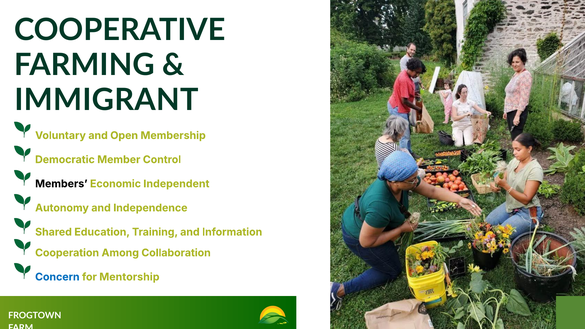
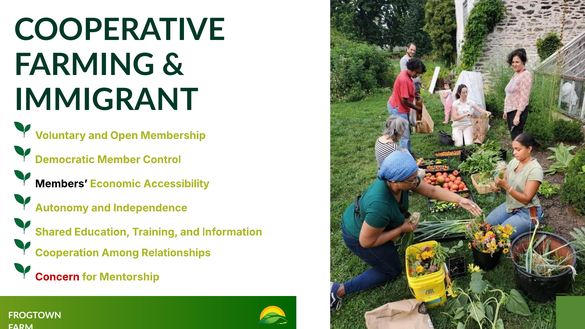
Independent: Independent -> Accessibility
Collaboration: Collaboration -> Relationships
Concern colour: blue -> red
